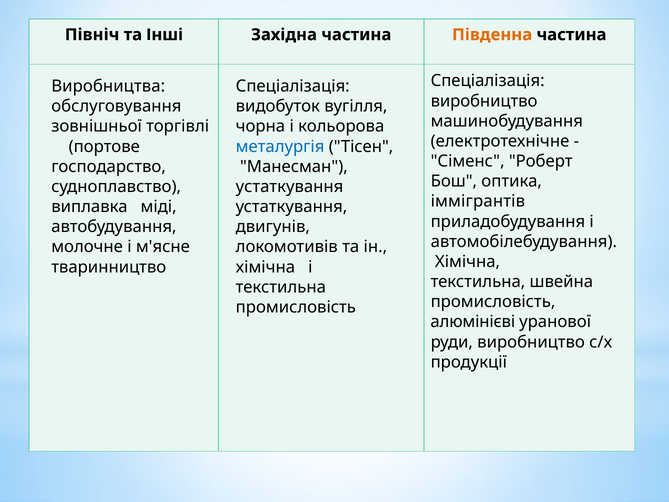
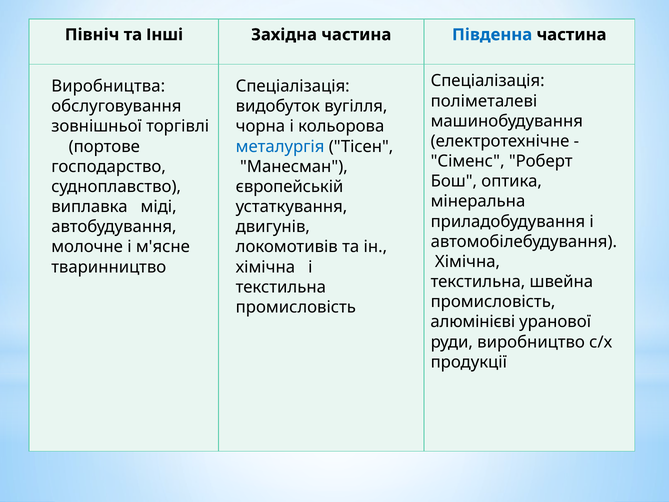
Південна colour: orange -> blue
виробництво at (484, 101): виробництво -> поліметалеві
устаткування at (290, 187): устаткування -> європейській
іммігрантів: іммігрантів -> мінеральна
